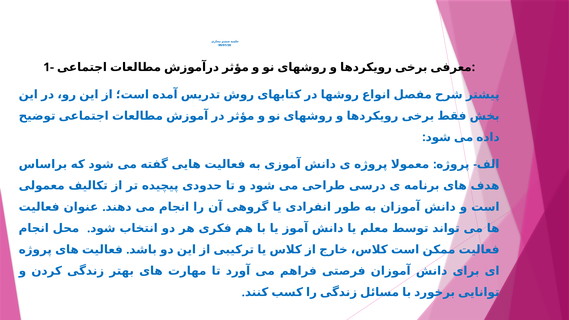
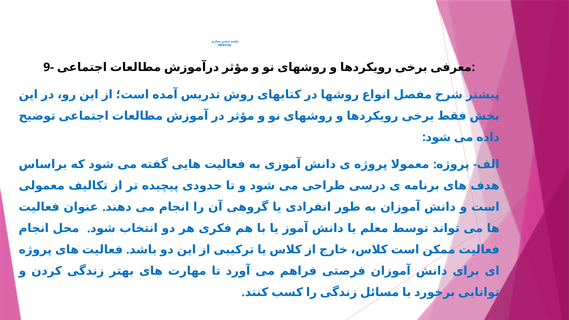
1-: 1- -> 9-
